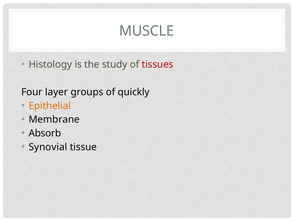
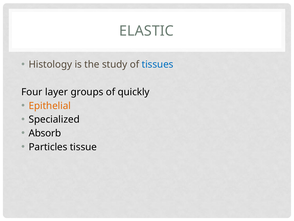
MUSCLE: MUSCLE -> ELASTIC
tissues colour: red -> blue
Membrane: Membrane -> Specialized
Synovial: Synovial -> Particles
